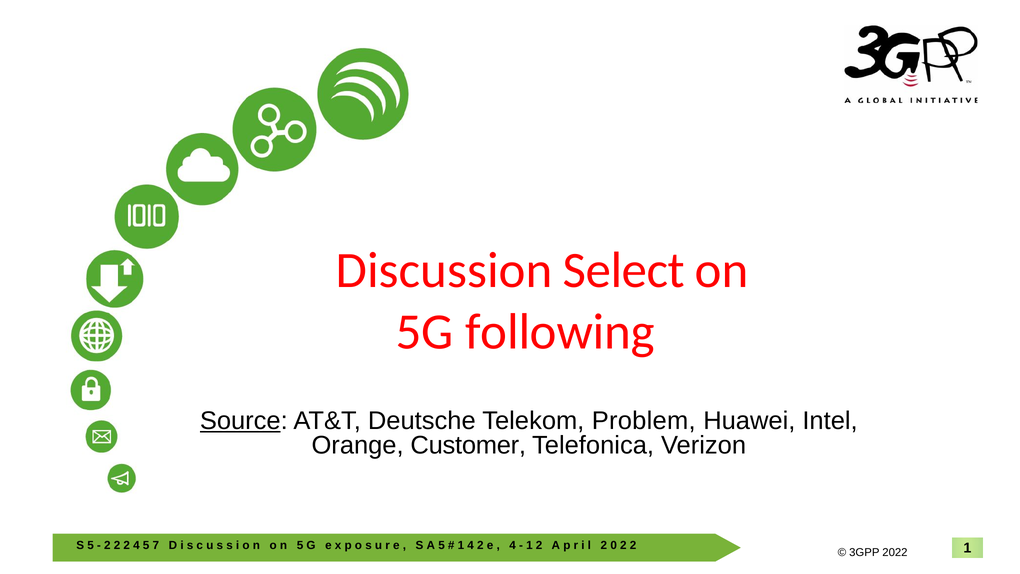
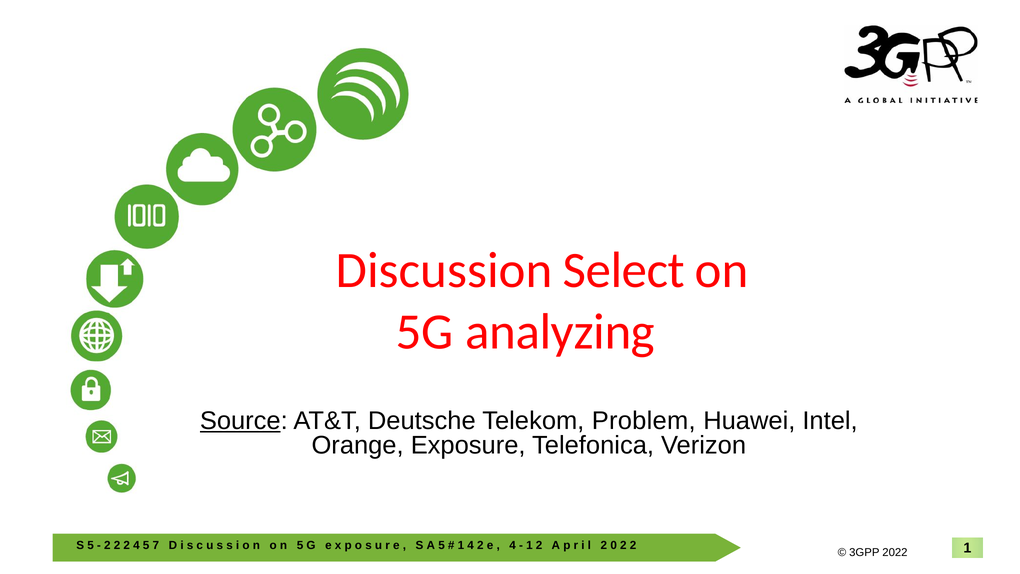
following: following -> analyzing
Customer: Customer -> Exposure
